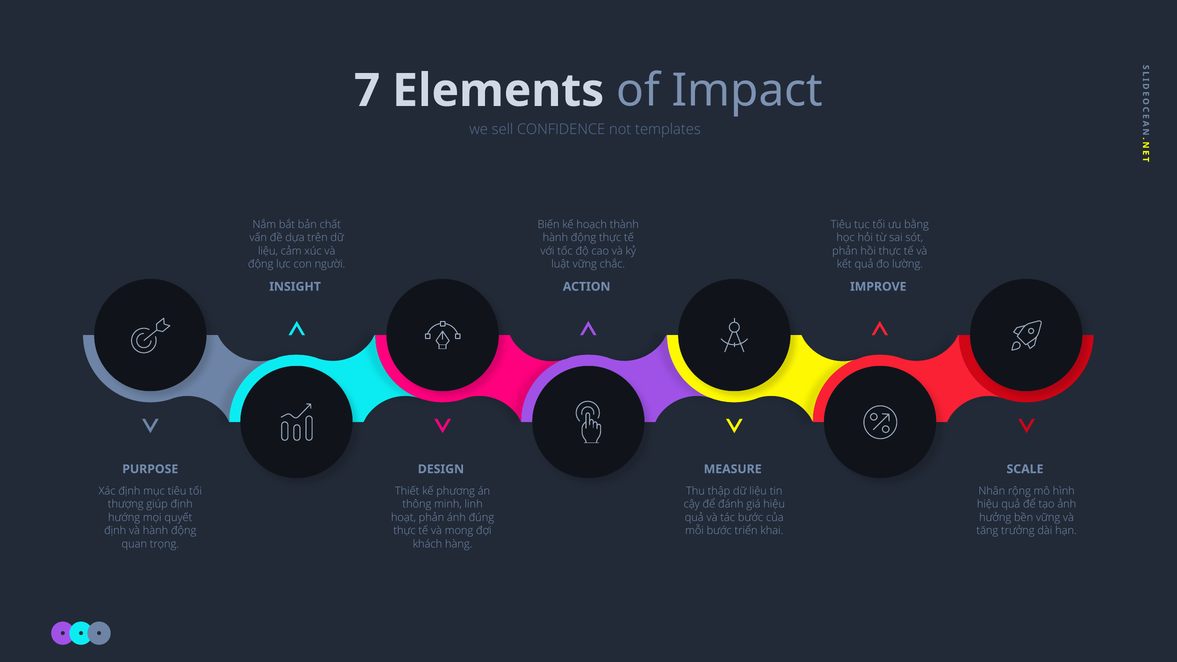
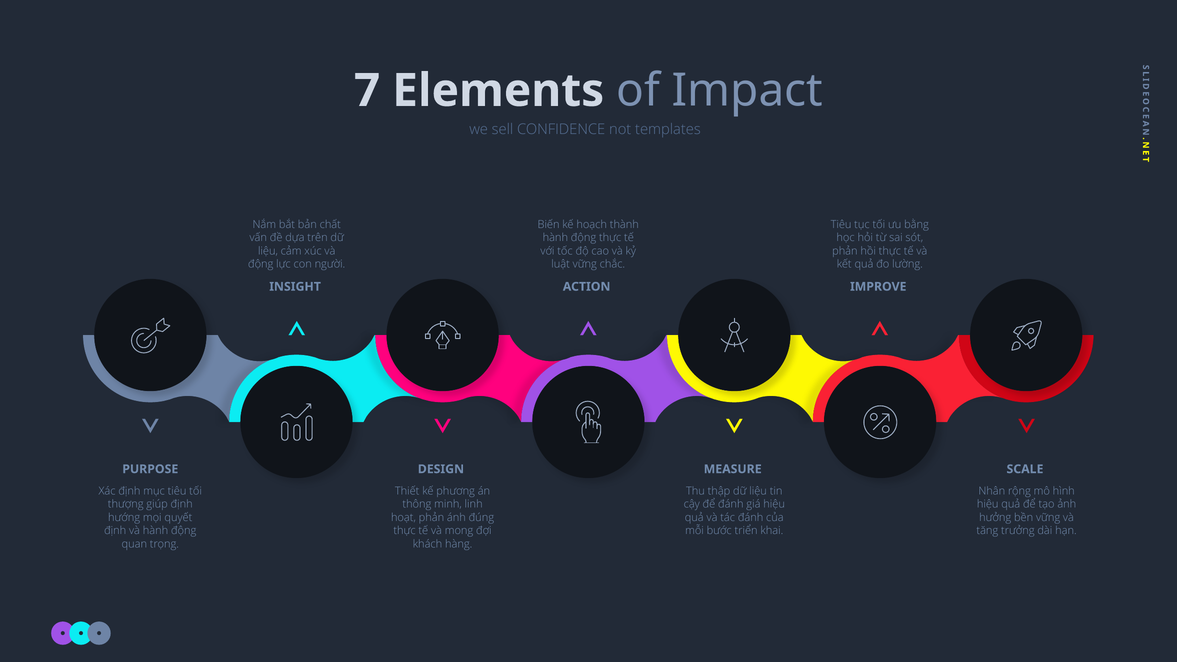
tác bước: bước -> đánh
